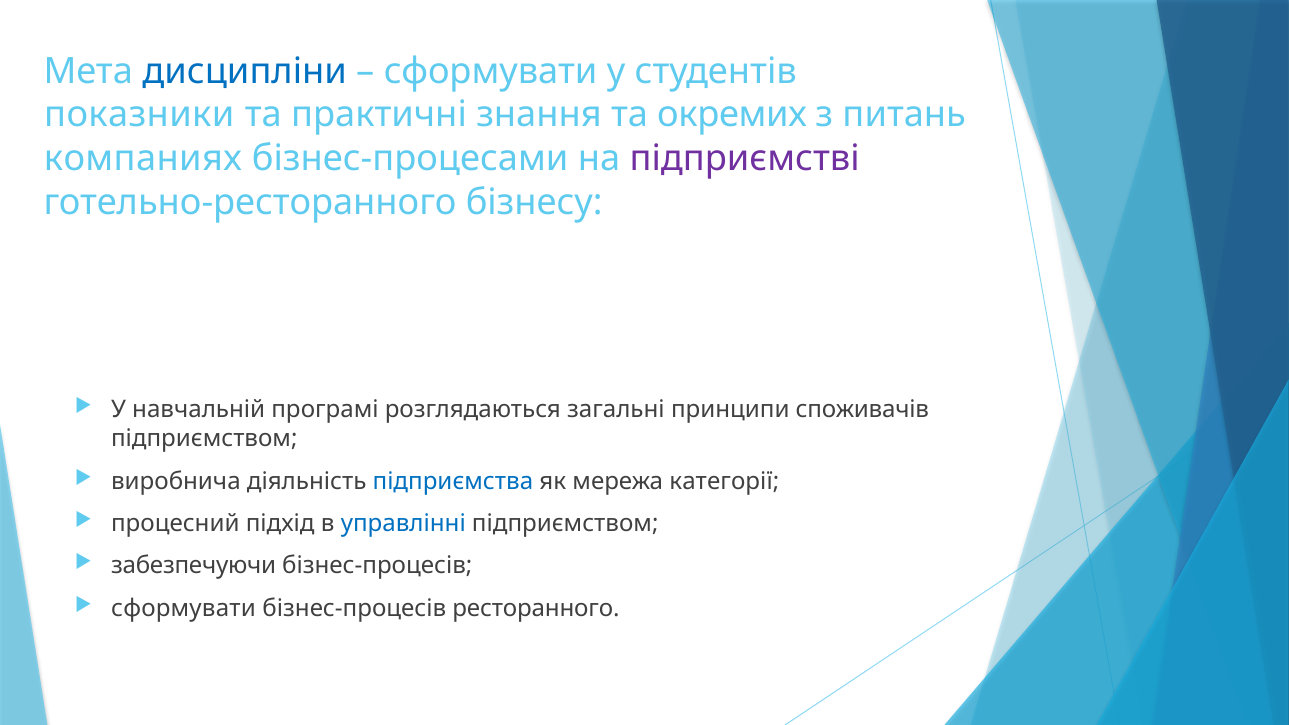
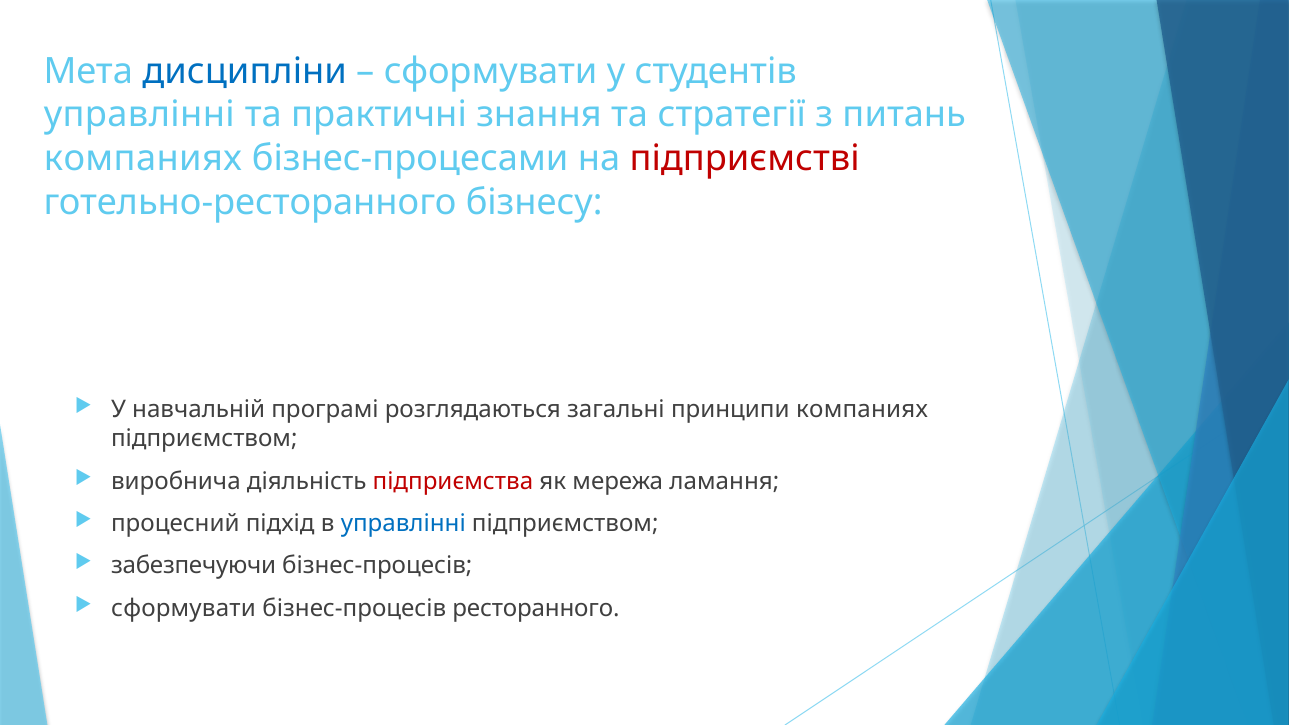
показники at (139, 115): показники -> управлінні
окремих: окремих -> стратегії
підприємстві colour: purple -> red
принципи споживачів: споживачів -> компаниях
підприємства colour: blue -> red
категорії: категорії -> ламання
